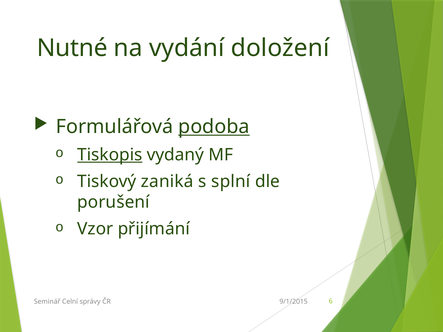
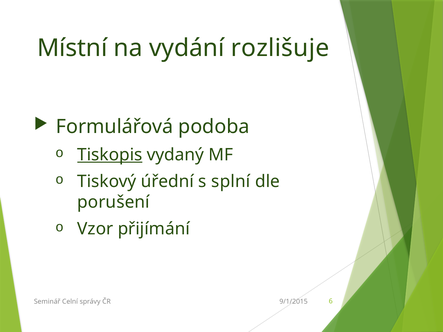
Nutné: Nutné -> Místní
doložení: doložení -> rozlišuje
podoba underline: present -> none
zaniká: zaniká -> úřední
